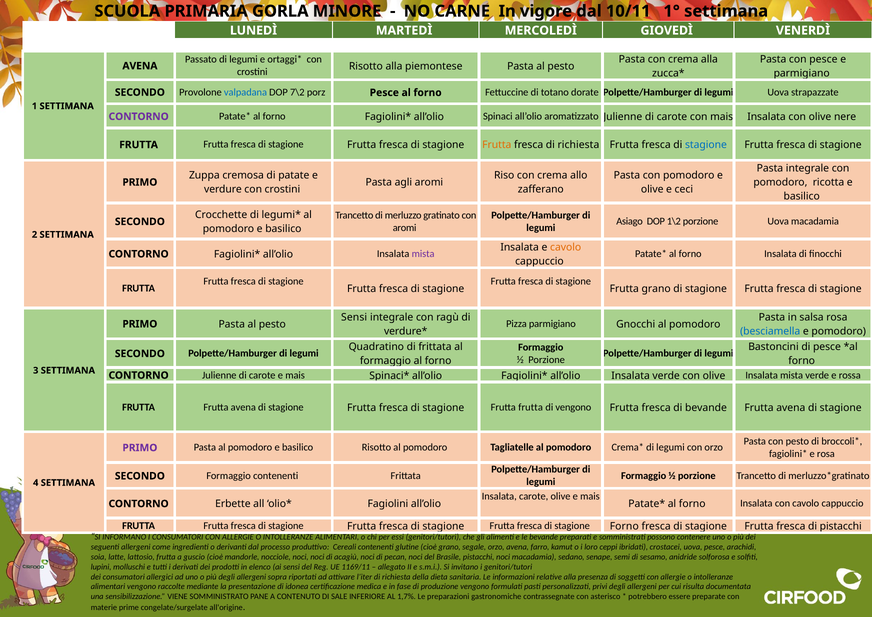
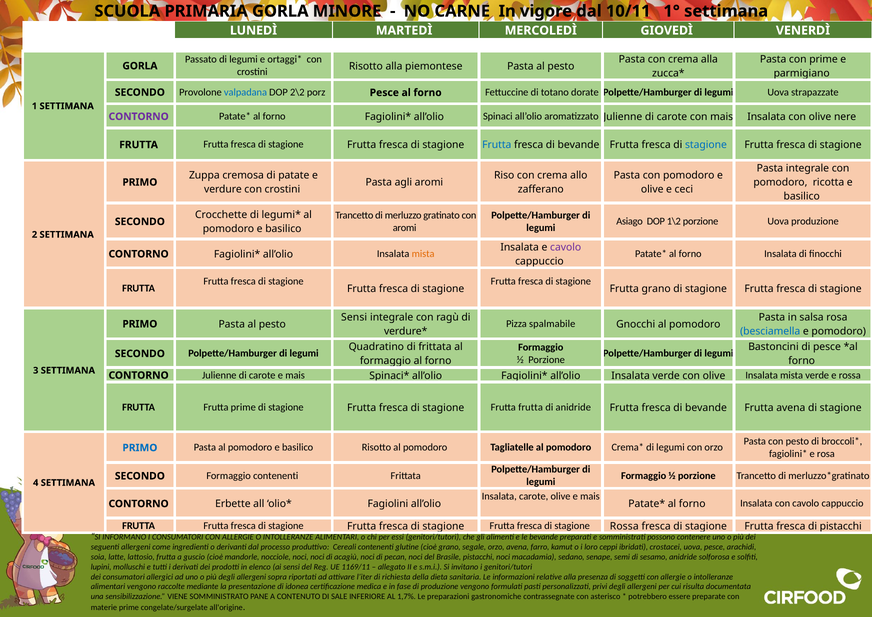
con pesce: pesce -> prime
AVENA at (140, 66): AVENA -> GORLA
7\2: 7\2 -> 2\2
Frutta at (497, 145) colour: orange -> blue
richiesta at (578, 145): richiesta -> bevande
Uova macadamia: macadamia -> produzione
cavolo at (566, 247) colour: orange -> purple
mista at (423, 254) colour: purple -> orange
Pizza parmigiano: parmigiano -> spalmabile
FRUTTA Frutta avena: avena -> prime
di vengono: vengono -> anidride
PRIMO at (140, 447) colour: purple -> blue
stagione Forno: Forno -> Rossa
